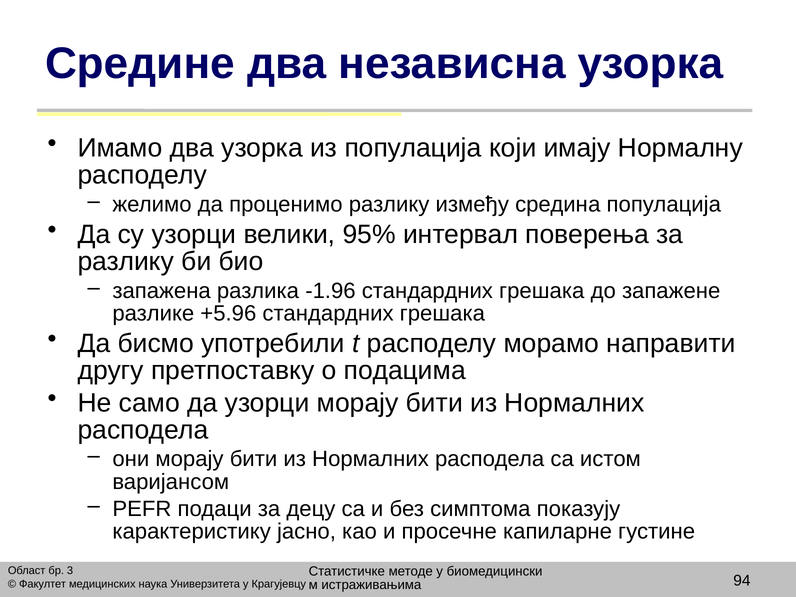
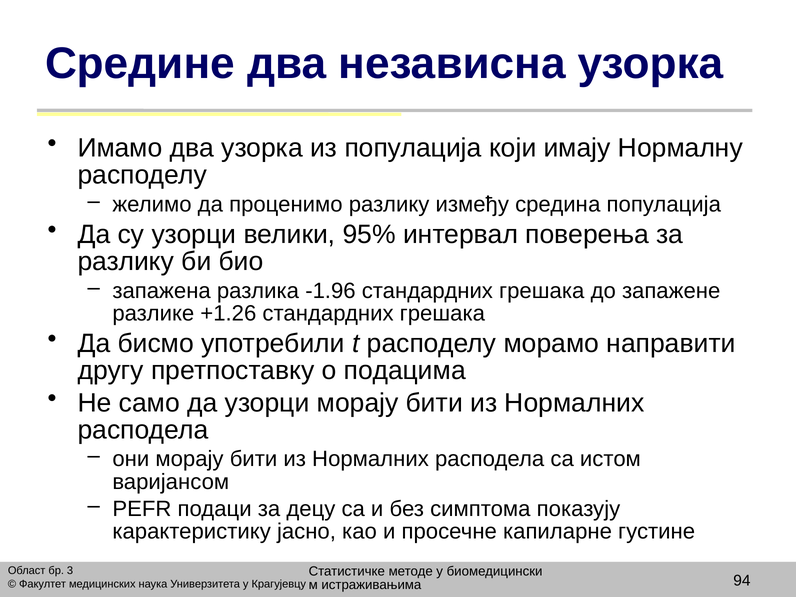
+5.96: +5.96 -> +1.26
